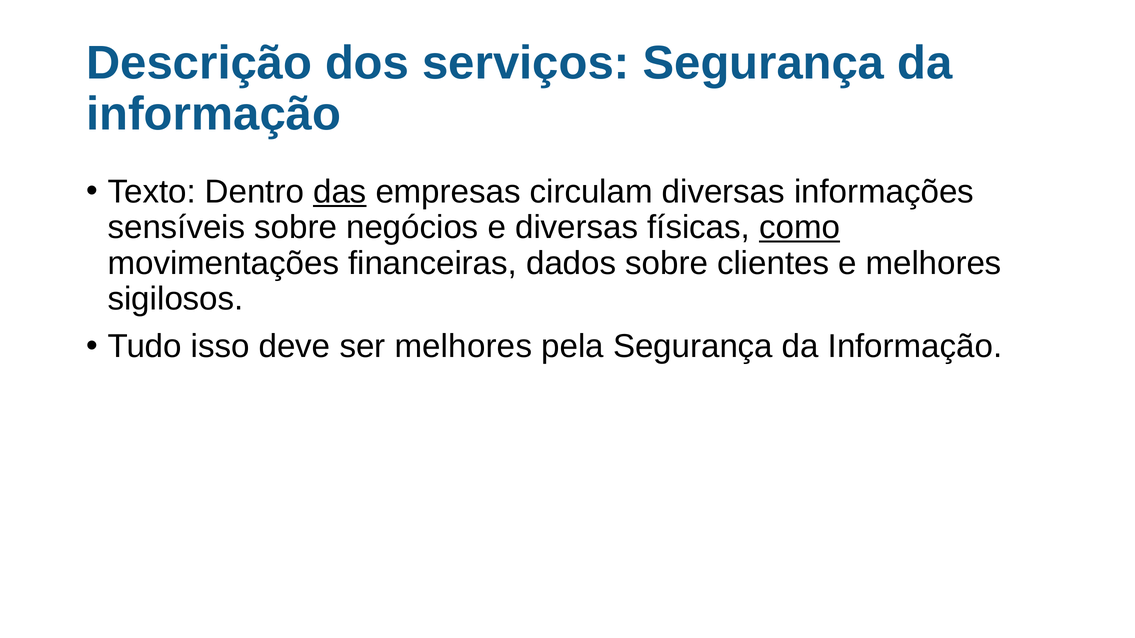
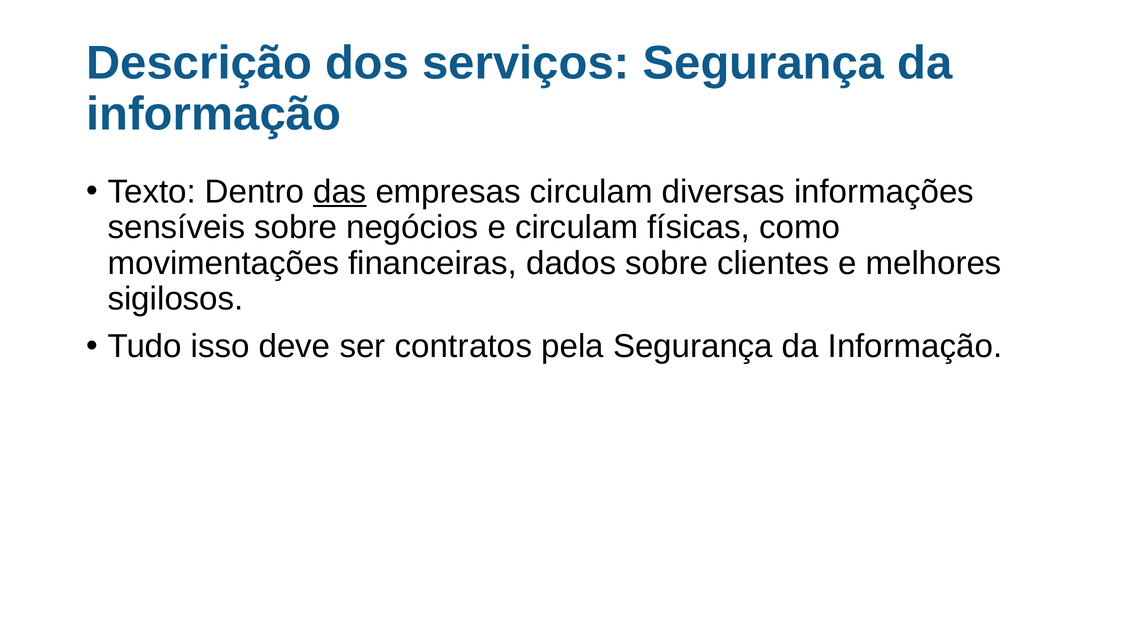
e diversas: diversas -> circulam
como underline: present -> none
ser melhores: melhores -> contratos
